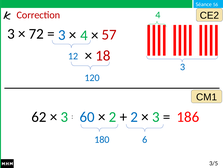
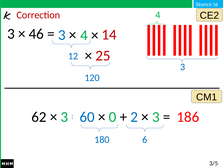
72: 72 -> 46
57: 57 -> 14
18: 18 -> 25
2 at (113, 116): 2 -> 0
